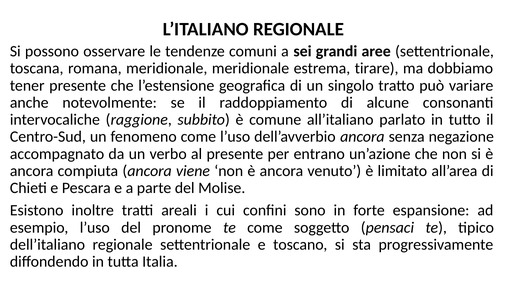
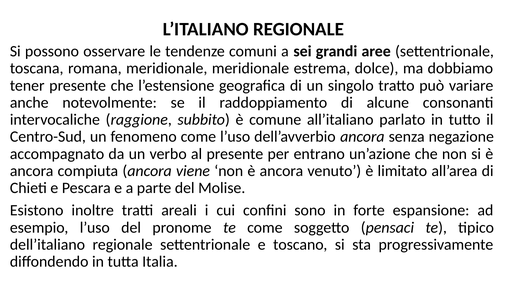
tirare: tirare -> dolce
